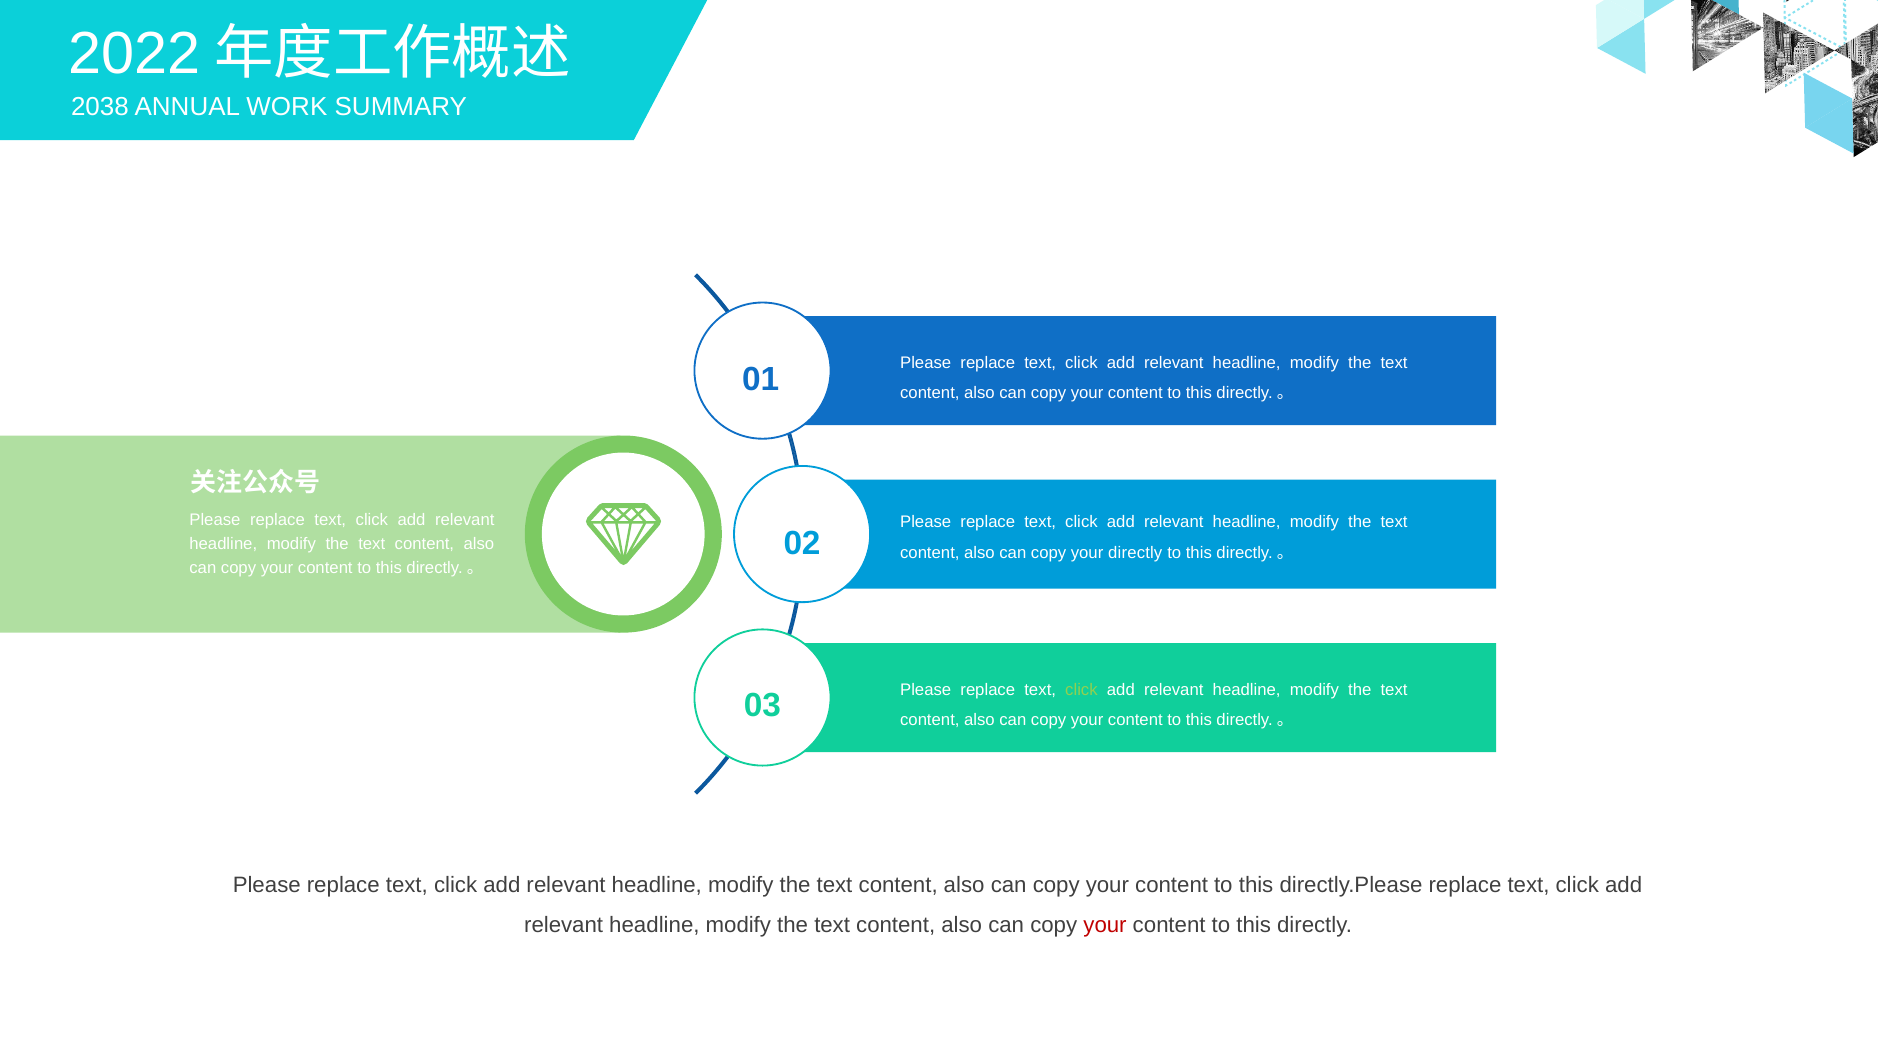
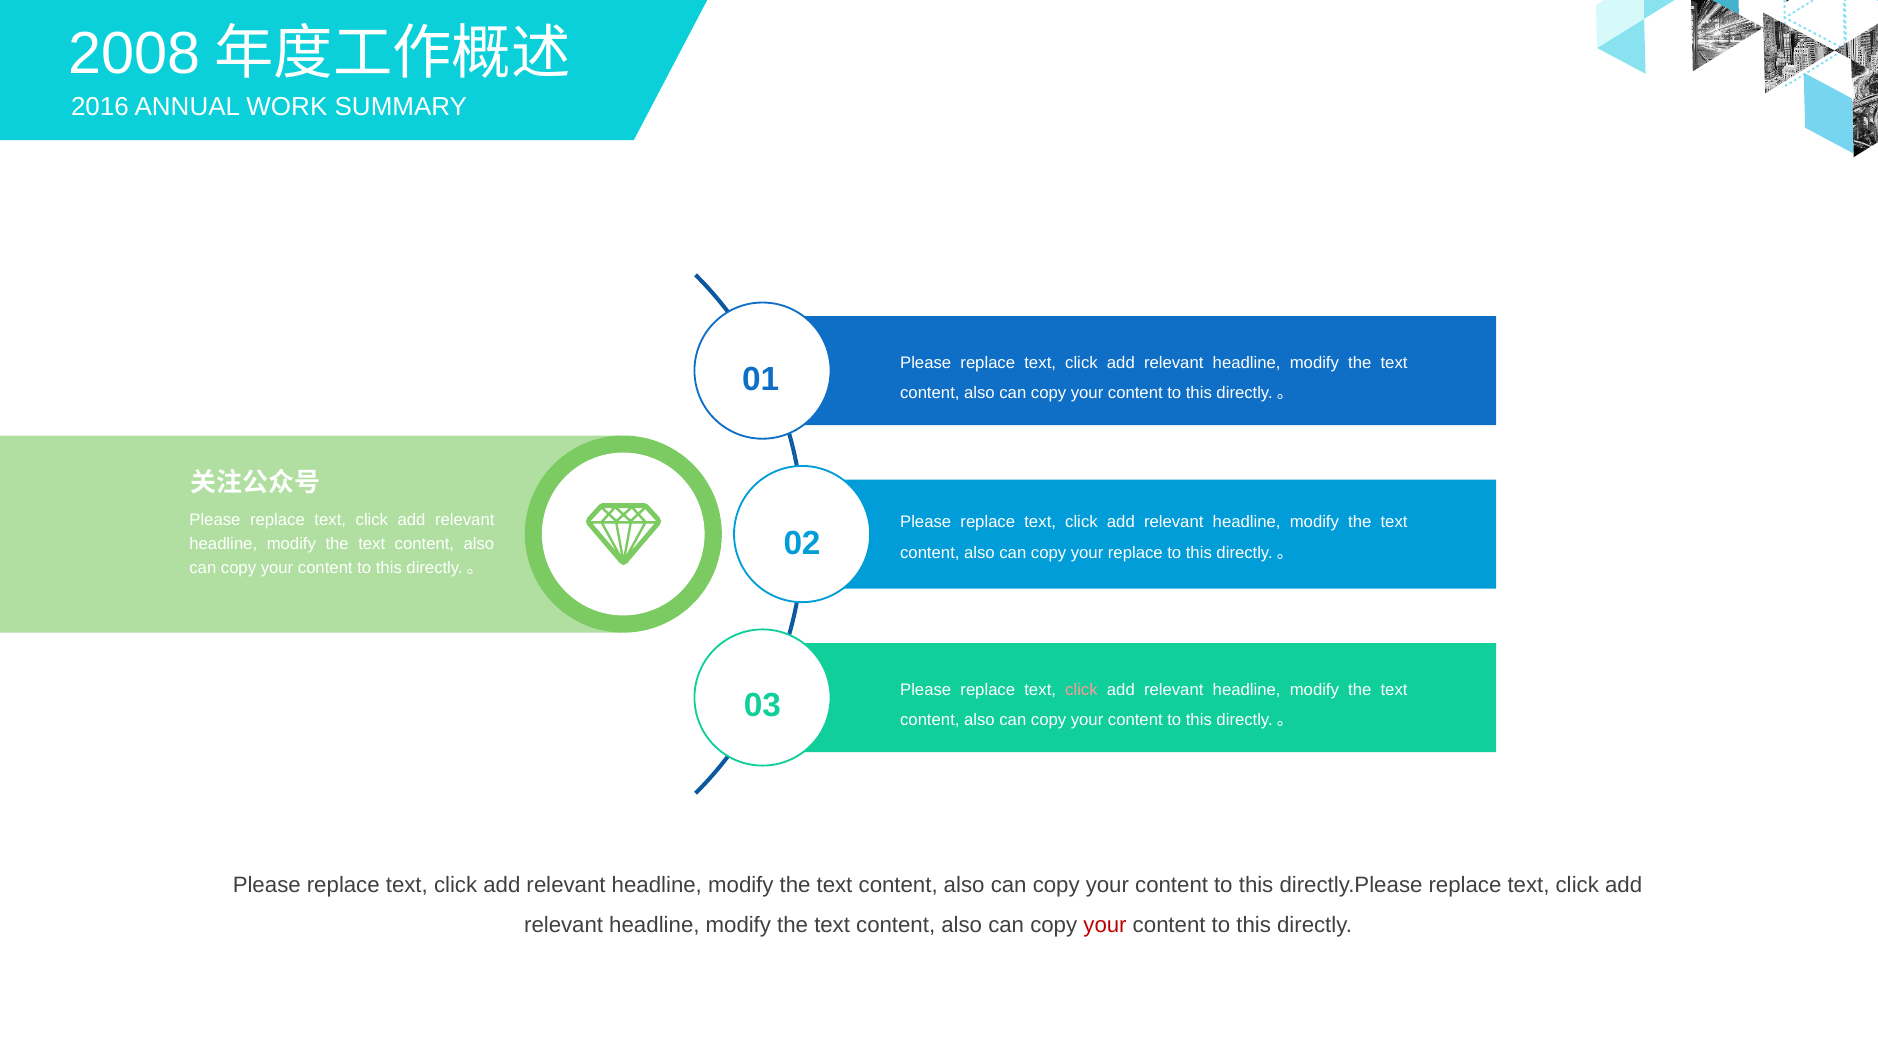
2022: 2022 -> 2008
2038: 2038 -> 2016
your directly: directly -> replace
click at (1081, 690) colour: light green -> pink
